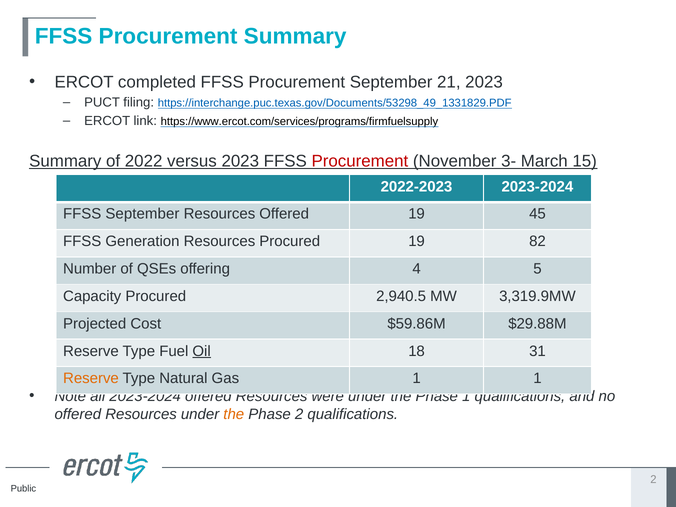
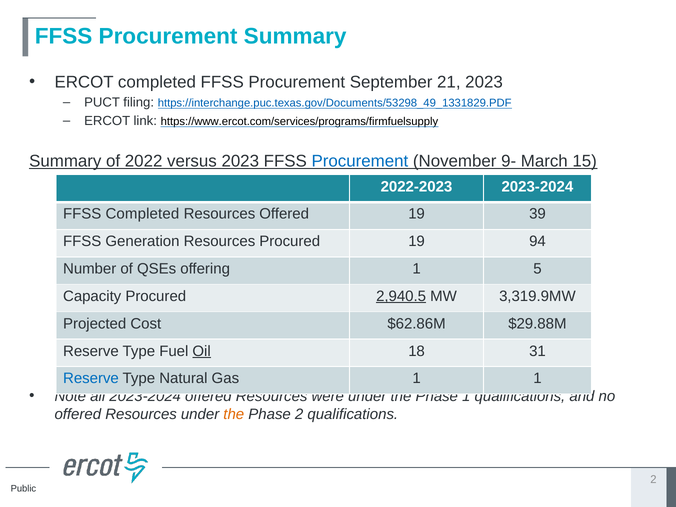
Procurement at (360, 161) colour: red -> blue
3-: 3- -> 9-
FFSS September: September -> Completed
45: 45 -> 39
82: 82 -> 94
offering 4: 4 -> 1
2,940.5 underline: none -> present
$59.86M: $59.86M -> $62.86M
Reserve at (91, 378) colour: orange -> blue
